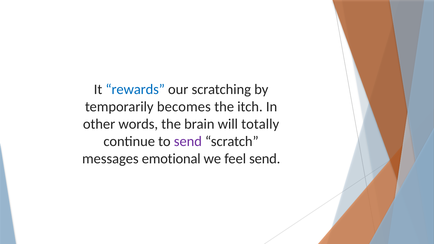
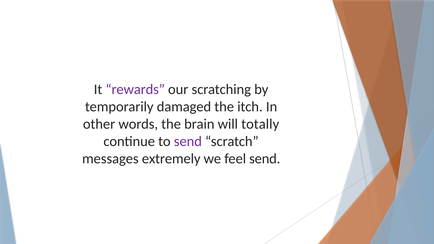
rewards colour: blue -> purple
becomes: becomes -> damaged
emotional: emotional -> extremely
